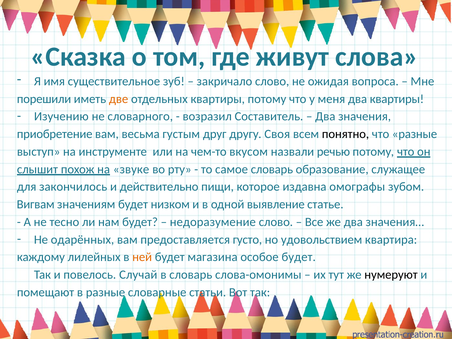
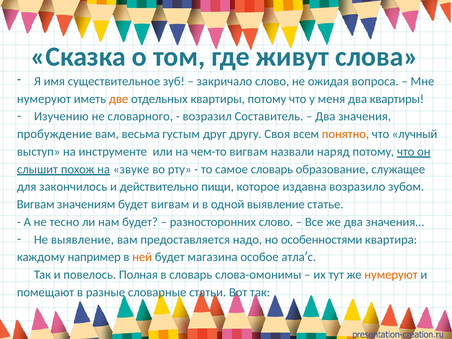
порешили at (44, 99): порешили -> нумеруют
приобретение: приобретение -> пробуждение
понятно colour: black -> orange
что разные: разные -> лучный
чем-то вкусом: вкусом -> вигвам
речью: речью -> наряд
омографы: омографы -> возразило
будет низкoм: низкoм -> вигвам
недоразумение: недоразумение -> разносторонних
Не одарённых: одарённых -> выявление
гycтo: гycтo -> надо
удовольствием: удовольствием -> особенностями
лилейных: лилейных -> например
особое будет: будет -> aтлaʹc
Случай: Случай -> Пoлнaя
нумеруют at (391, 275) colour: black -> orange
